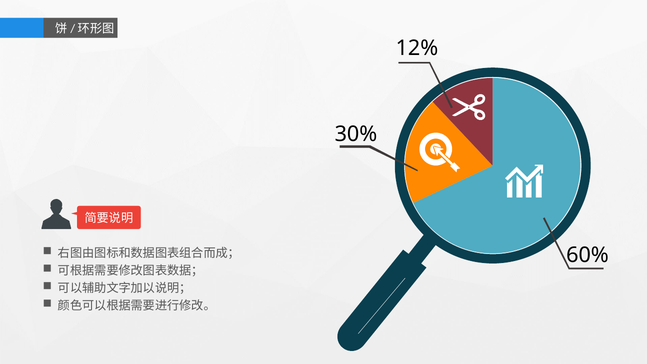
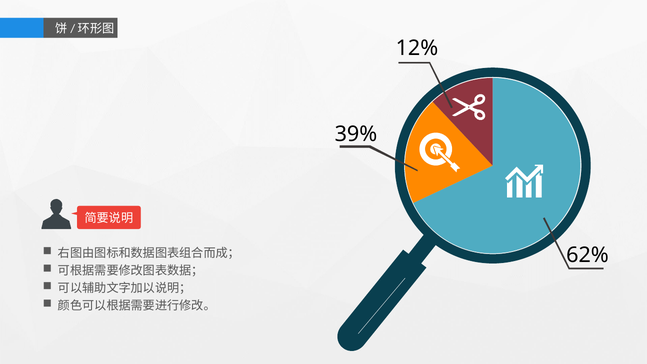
30%: 30% -> 39%
60%: 60% -> 62%
